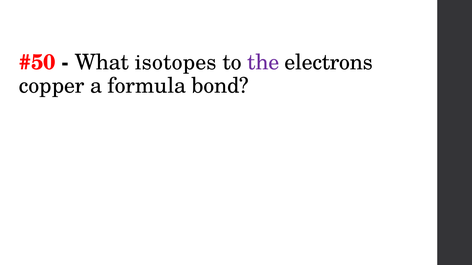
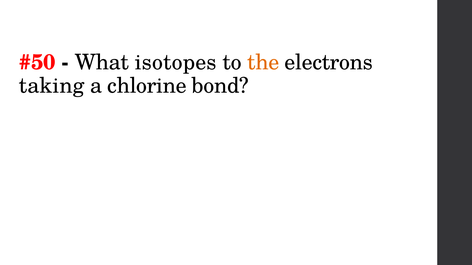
the colour: purple -> orange
copper: copper -> taking
formula: formula -> chlorine
